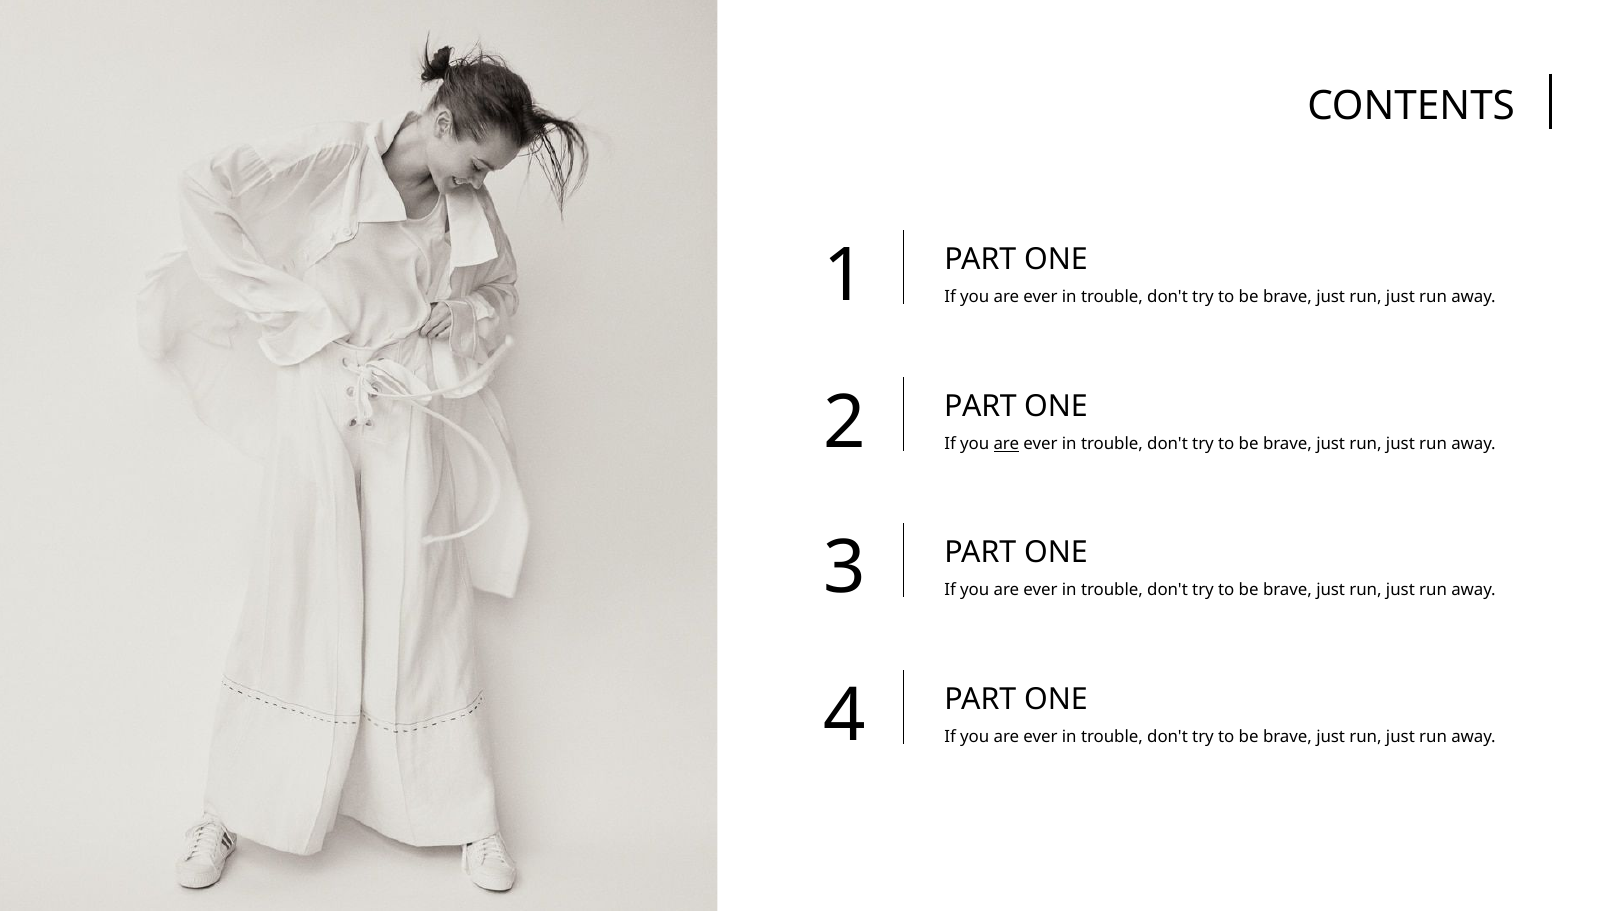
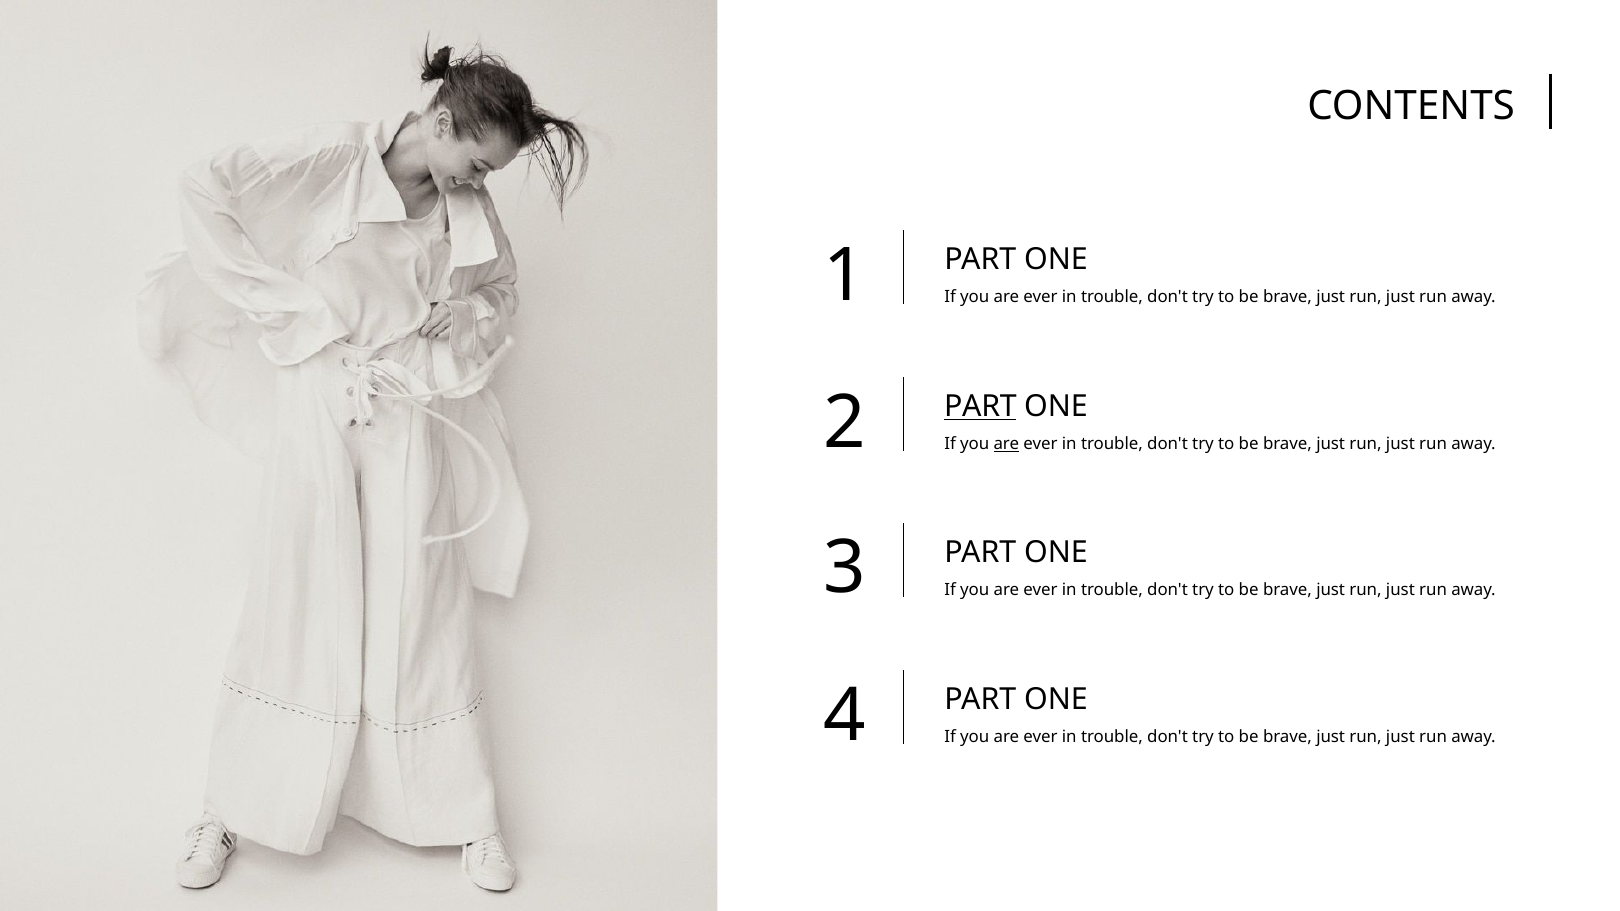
PART at (980, 407) underline: none -> present
